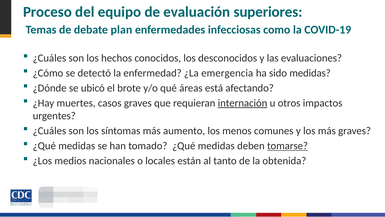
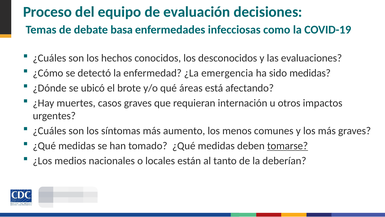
superiores: superiores -> decisiones
plan: plan -> basa
internación underline: present -> none
obtenida: obtenida -> deberían
